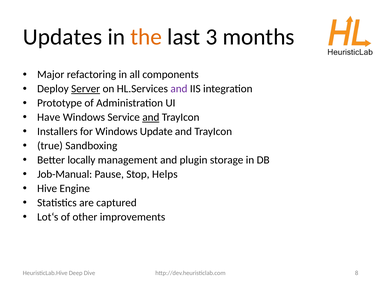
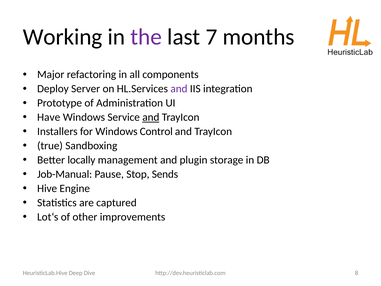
Updates: Updates -> Working
the colour: orange -> purple
3: 3 -> 7
Server underline: present -> none
Update: Update -> Control
Helps: Helps -> Sends
